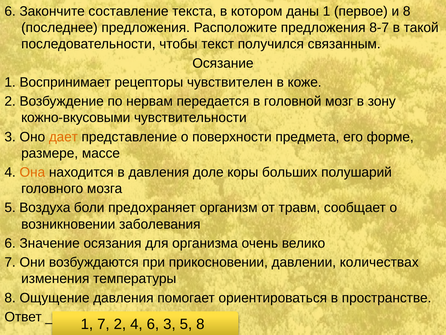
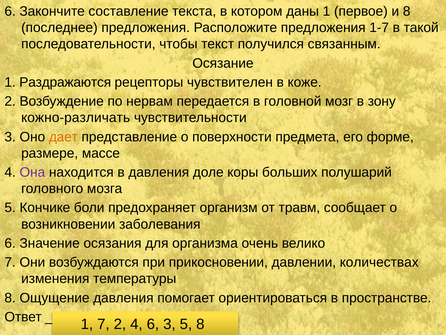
8-7: 8-7 -> 1-7
Воспринимает: Воспринимает -> Раздражаются
кожно-вкусовыми: кожно-вкусовыми -> кожно-различать
Она colour: orange -> purple
Воздуха: Воздуха -> Кончике
